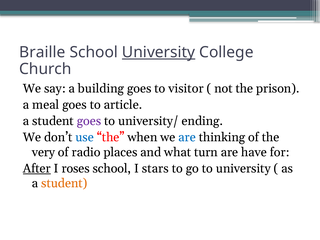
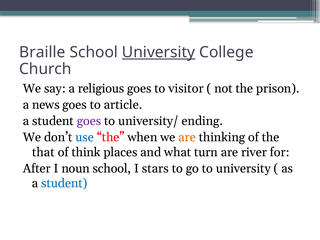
building: building -> religious
meal: meal -> news
are at (187, 137) colour: blue -> orange
very: very -> that
radio: radio -> think
have: have -> river
After underline: present -> none
roses: roses -> noun
student at (64, 183) colour: orange -> blue
